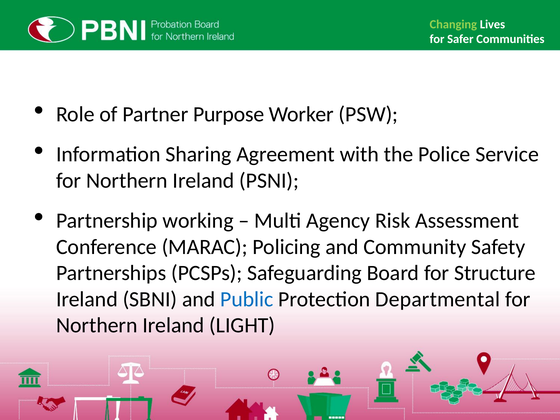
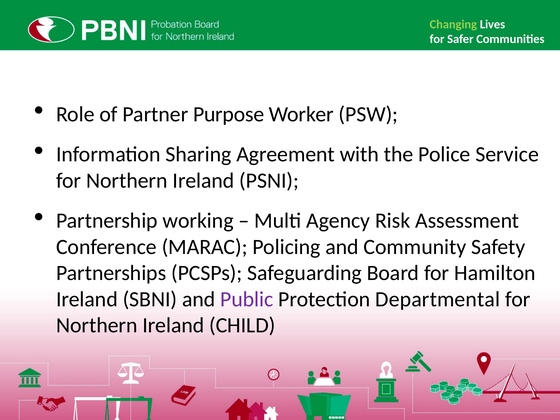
Structure: Structure -> Hamilton
Public colour: blue -> purple
LIGHT: LIGHT -> CHILD
